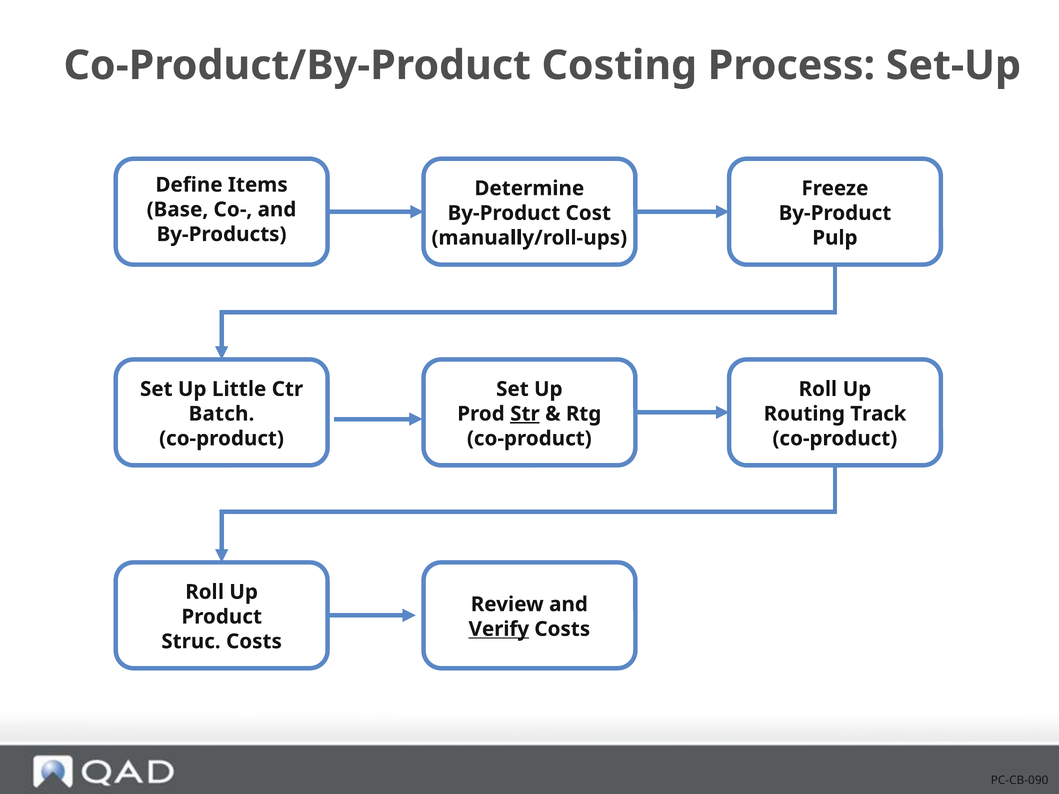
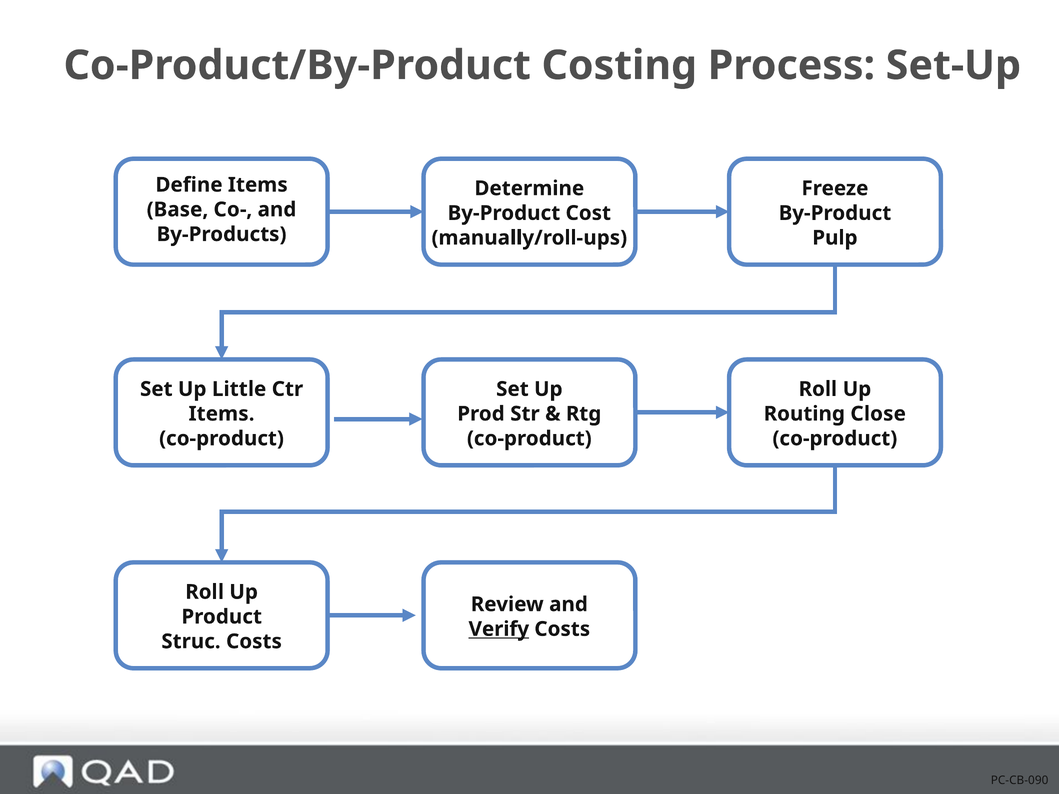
Batch at (221, 414): Batch -> Items
Str underline: present -> none
Track: Track -> Close
